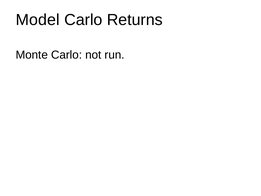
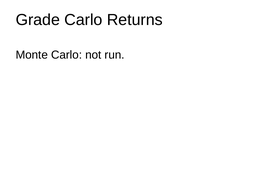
Model: Model -> Grade
